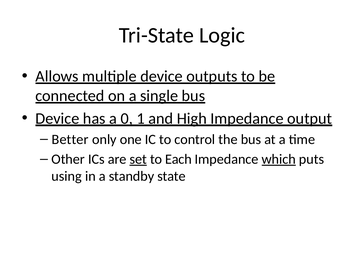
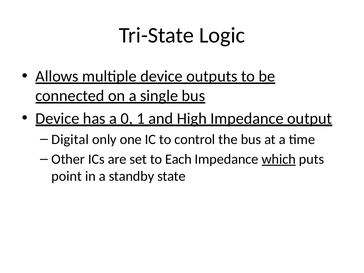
Better: Better -> Digital
set underline: present -> none
using: using -> point
